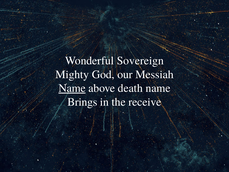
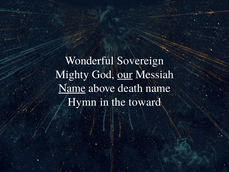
our underline: none -> present
Brings: Brings -> Hymn
receive: receive -> toward
